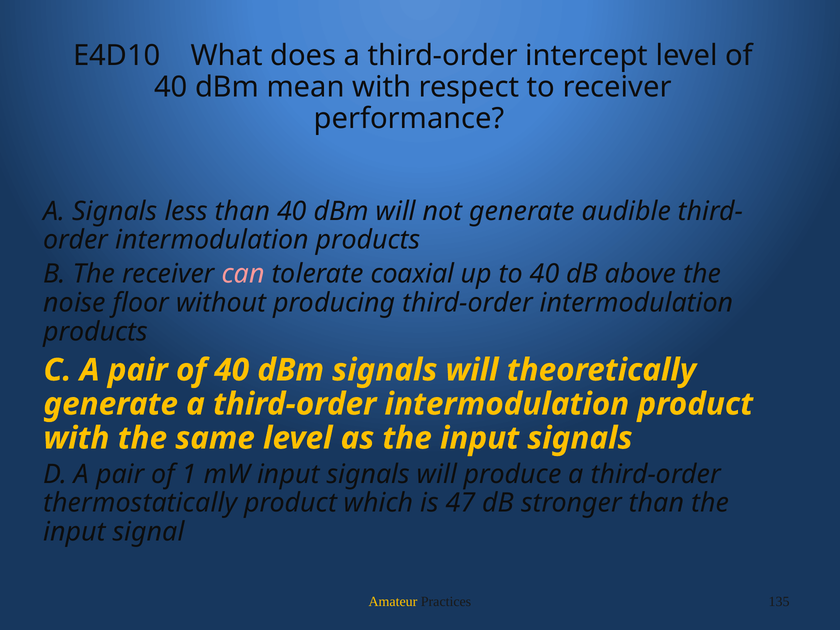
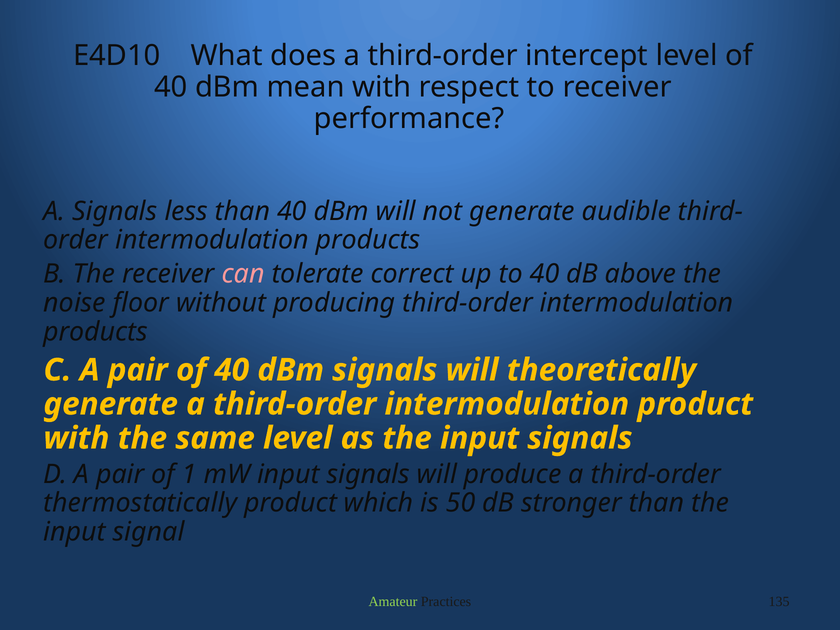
coaxial: coaxial -> correct
47: 47 -> 50
Amateur colour: yellow -> light green
